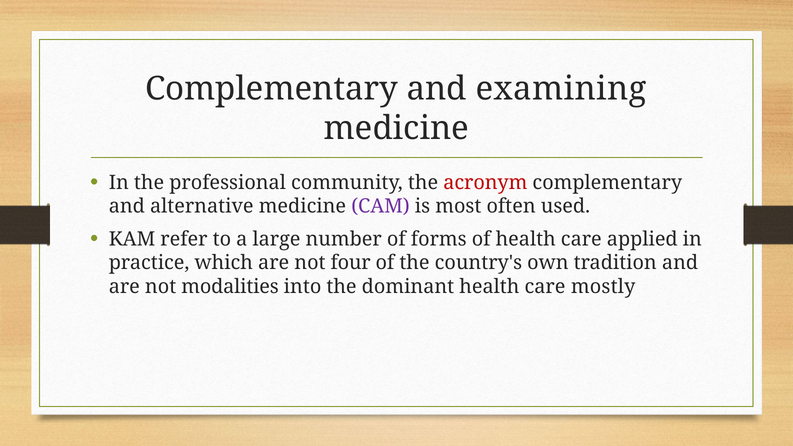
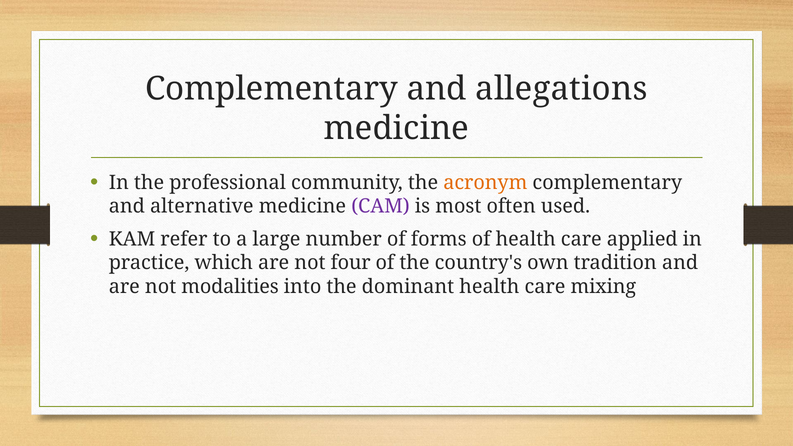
examining: examining -> allegations
acronym colour: red -> orange
mostly: mostly -> mixing
